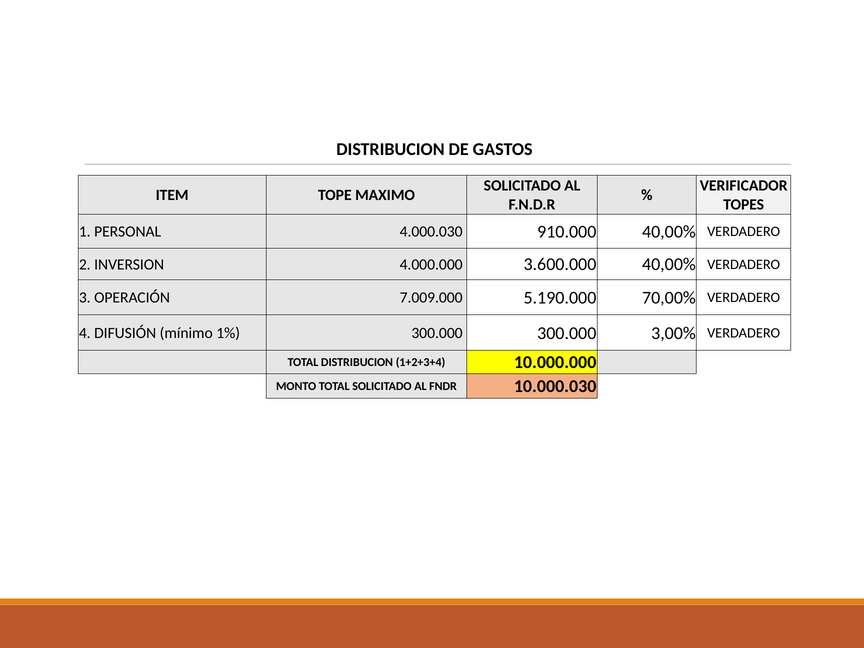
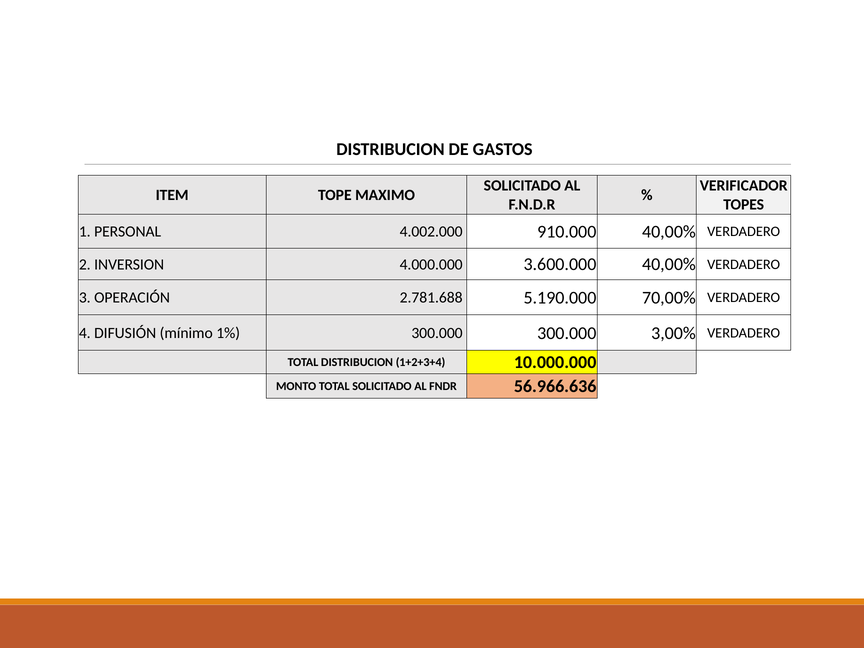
4.000.030: 4.000.030 -> 4.002.000
7.009.000: 7.009.000 -> 2.781.688
10.000.030: 10.000.030 -> 56.966.636
